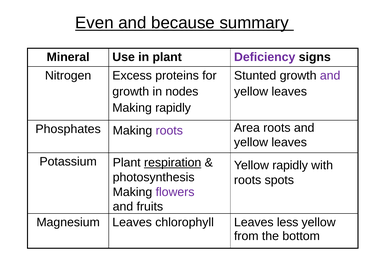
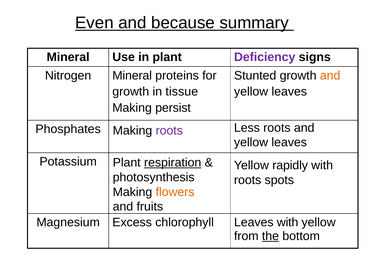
Nitrogen Excess: Excess -> Mineral
and at (330, 75) colour: purple -> orange
nodes: nodes -> tissue
Making rapidly: rapidly -> persist
Area: Area -> Less
flowers colour: purple -> orange
Magnesium Leaves: Leaves -> Excess
Leaves less: less -> with
the underline: none -> present
